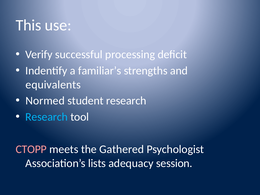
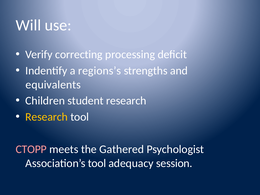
This: This -> Will
successful: successful -> correcting
familiar’s: familiar’s -> regions’s
Normed: Normed -> Children
Research at (47, 117) colour: light blue -> yellow
Association’s lists: lists -> tool
